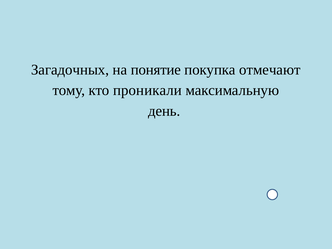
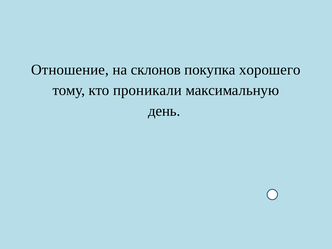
Загадочных: Загадочных -> Отношение
понятие: понятие -> склонов
отмечают: отмечают -> хорошего
